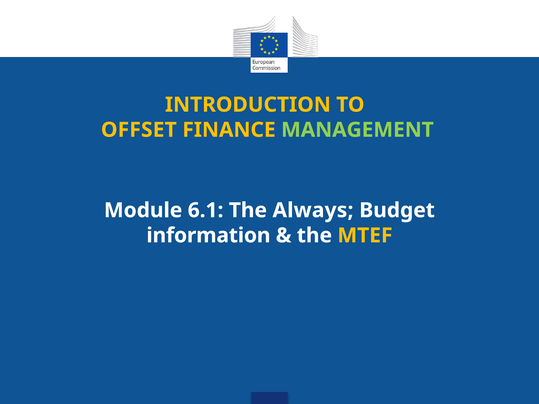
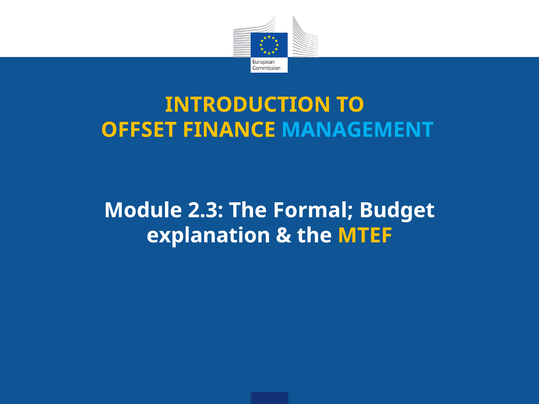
MANAGEMENT colour: light green -> light blue
6.1: 6.1 -> 2.3
Always: Always -> Formal
information: information -> explanation
